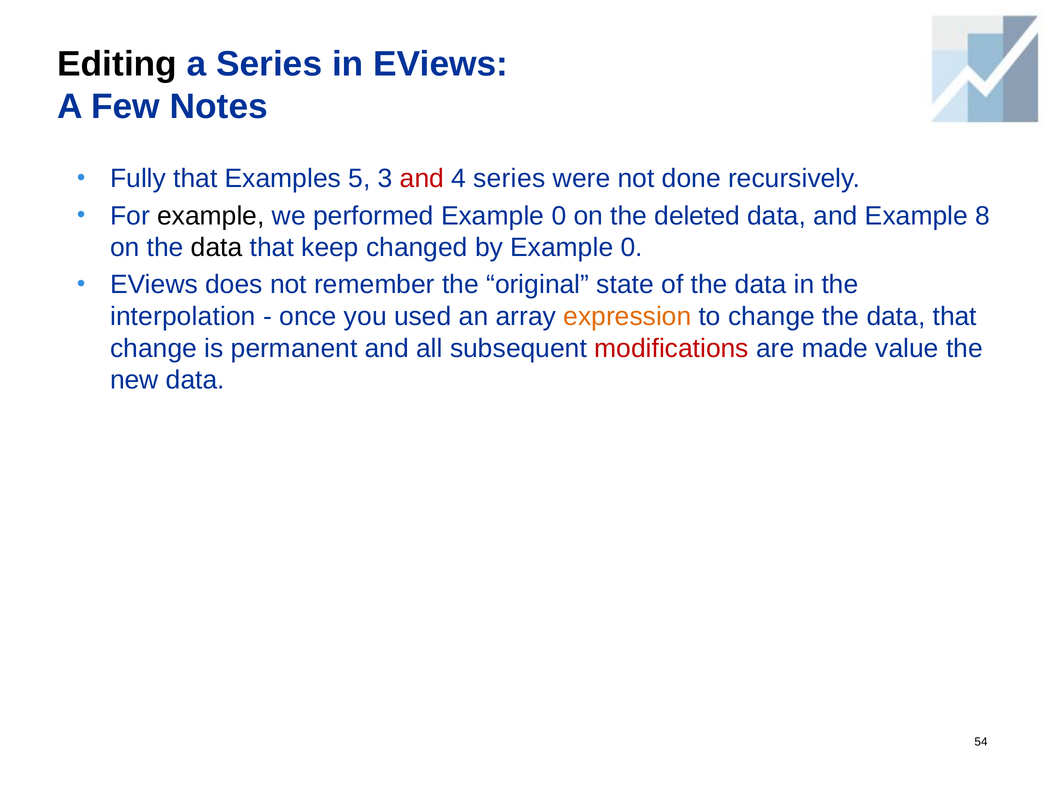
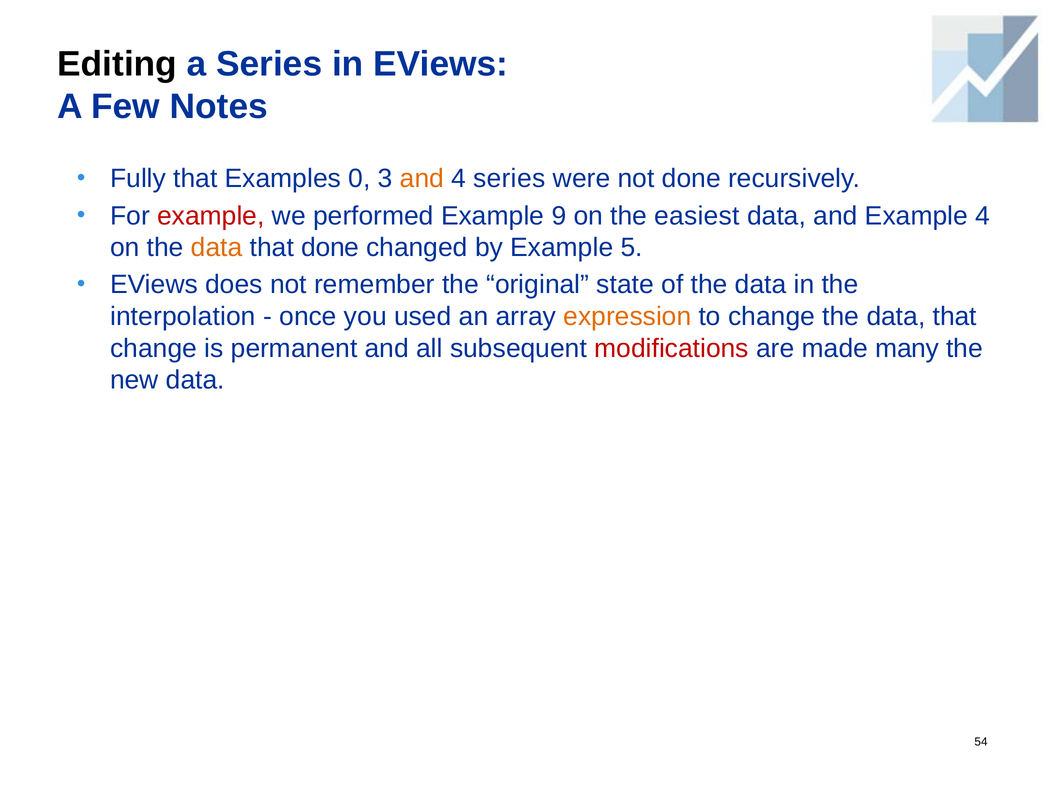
5: 5 -> 0
and at (422, 179) colour: red -> orange
example at (211, 216) colour: black -> red
performed Example 0: 0 -> 9
deleted: deleted -> easiest
Example 8: 8 -> 4
data at (217, 248) colour: black -> orange
that keep: keep -> done
by Example 0: 0 -> 5
value: value -> many
